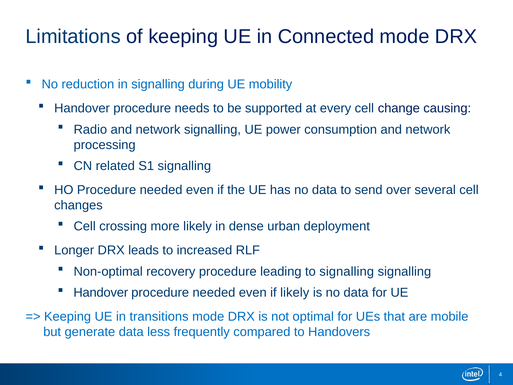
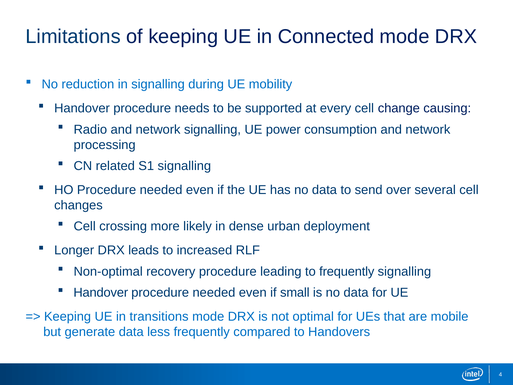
to signalling: signalling -> frequently
if likely: likely -> small
